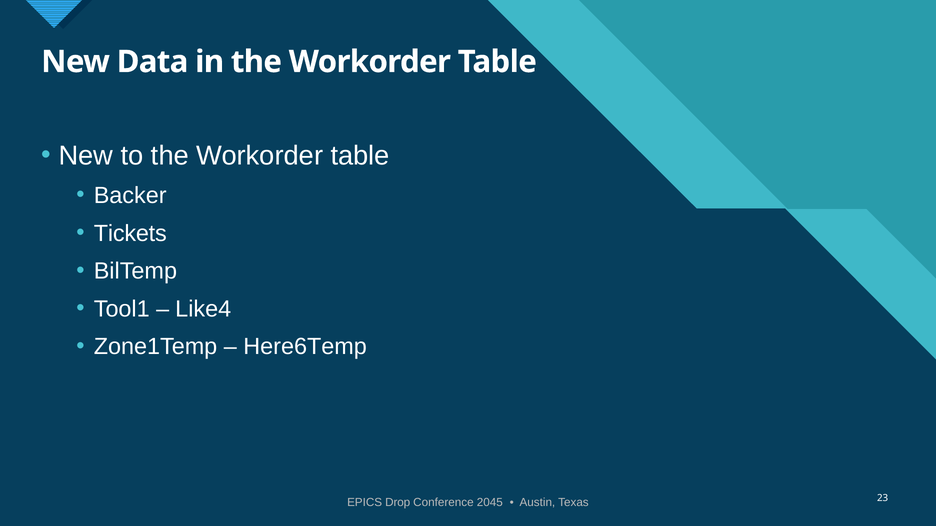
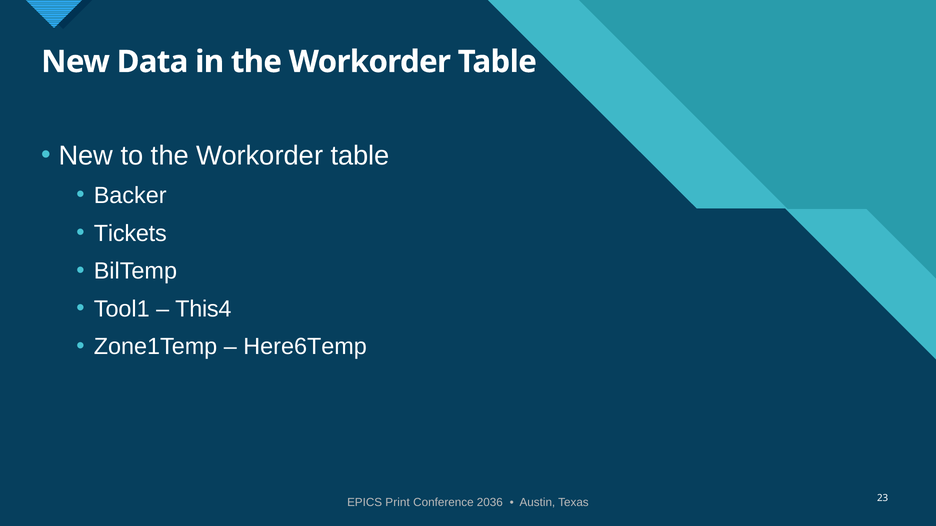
Like4: Like4 -> This4
Drop: Drop -> Print
2045: 2045 -> 2036
